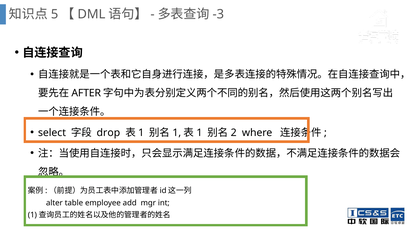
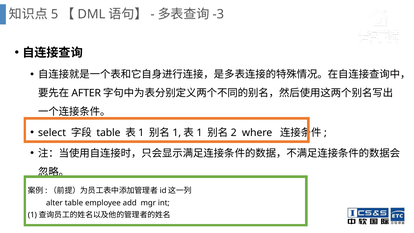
drop at (108, 133): drop -> table
